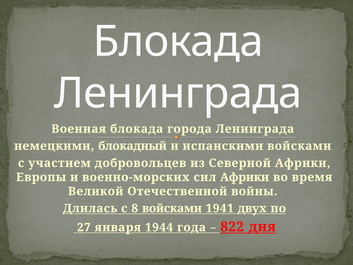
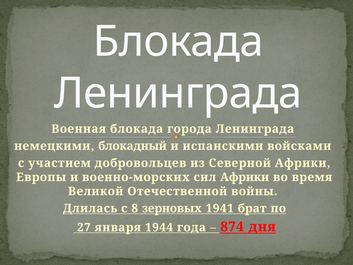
8 войсками: войсками -> зерновых
двух: двух -> брат
822: 822 -> 874
